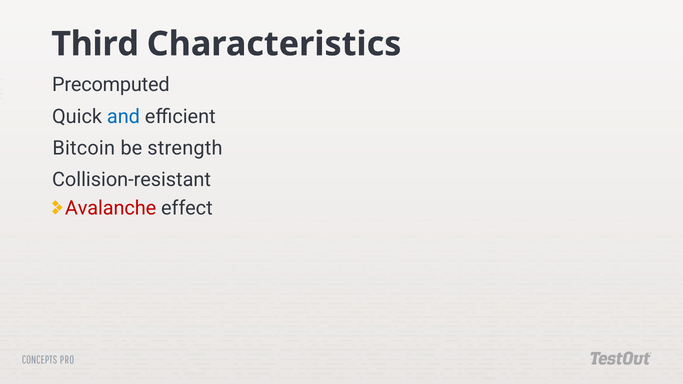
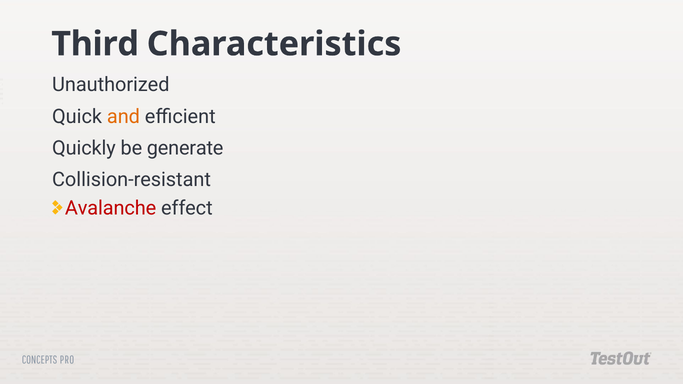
Precomputed: Precomputed -> Unauthorized
and colour: blue -> orange
Bitcoin: Bitcoin -> Quickly
strength: strength -> generate
